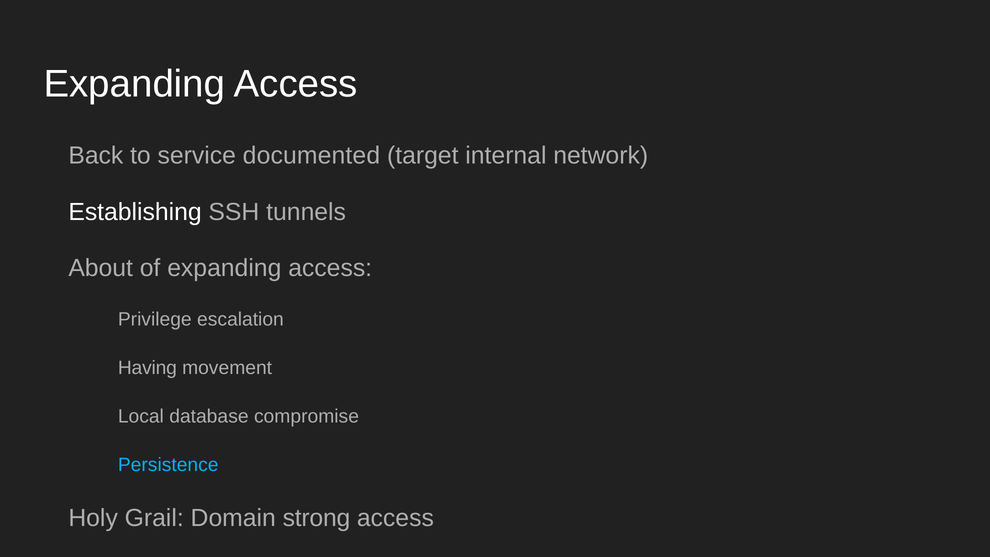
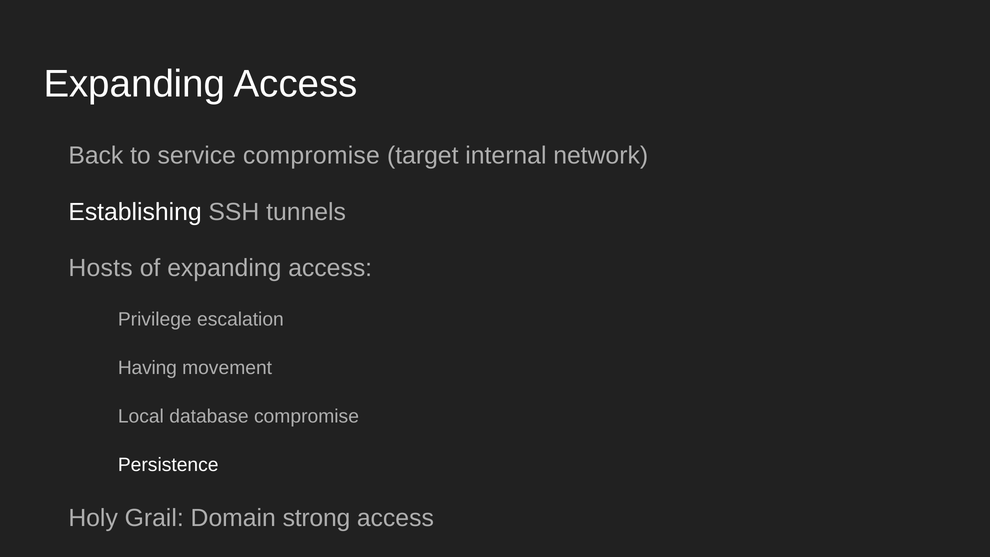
service documented: documented -> compromise
About: About -> Hosts
Persistence colour: light blue -> white
